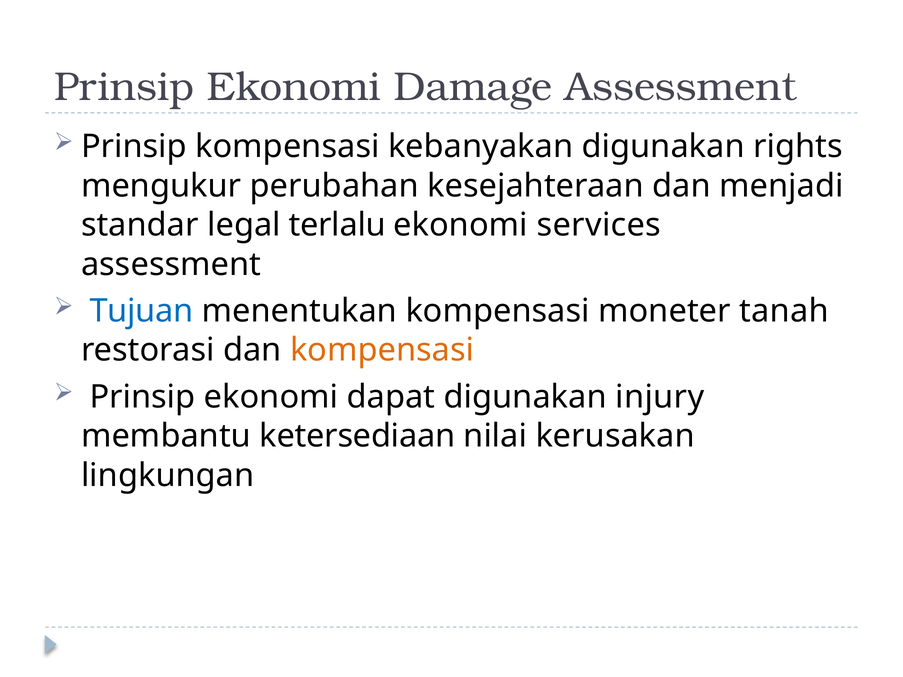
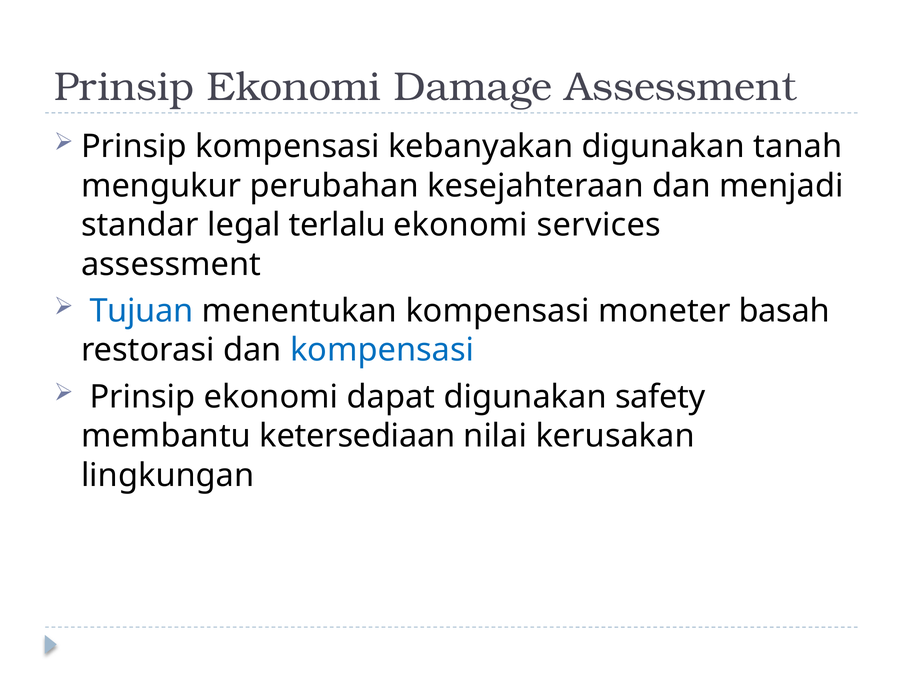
rights: rights -> tanah
tanah: tanah -> basah
kompensasi at (382, 350) colour: orange -> blue
injury: injury -> safety
